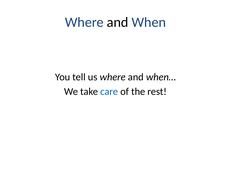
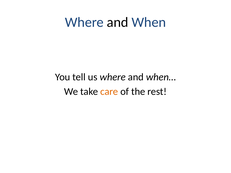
care colour: blue -> orange
